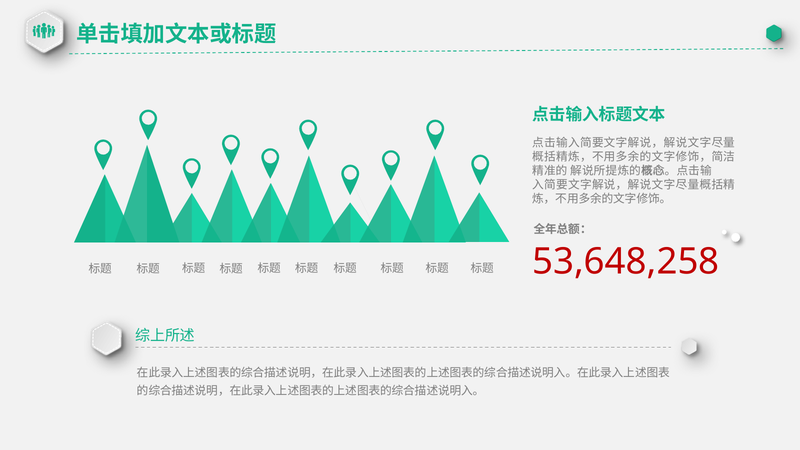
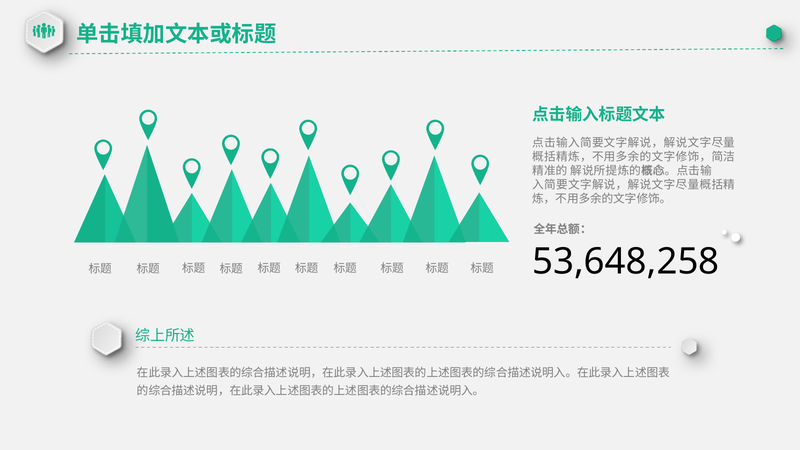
53,648,258 colour: red -> black
